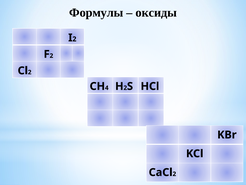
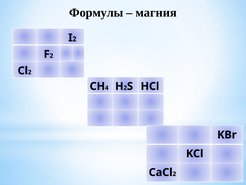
оксиды: оксиды -> магния
